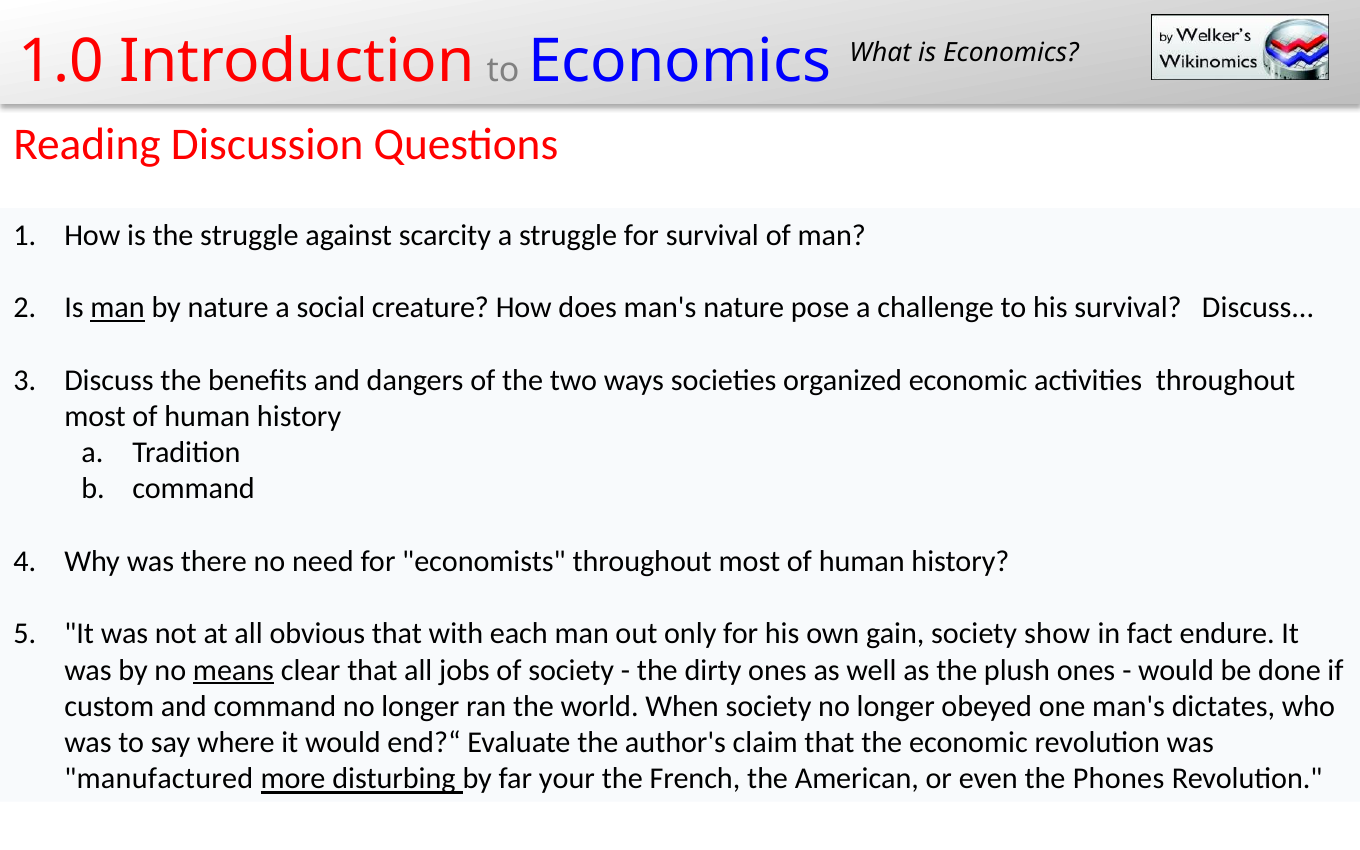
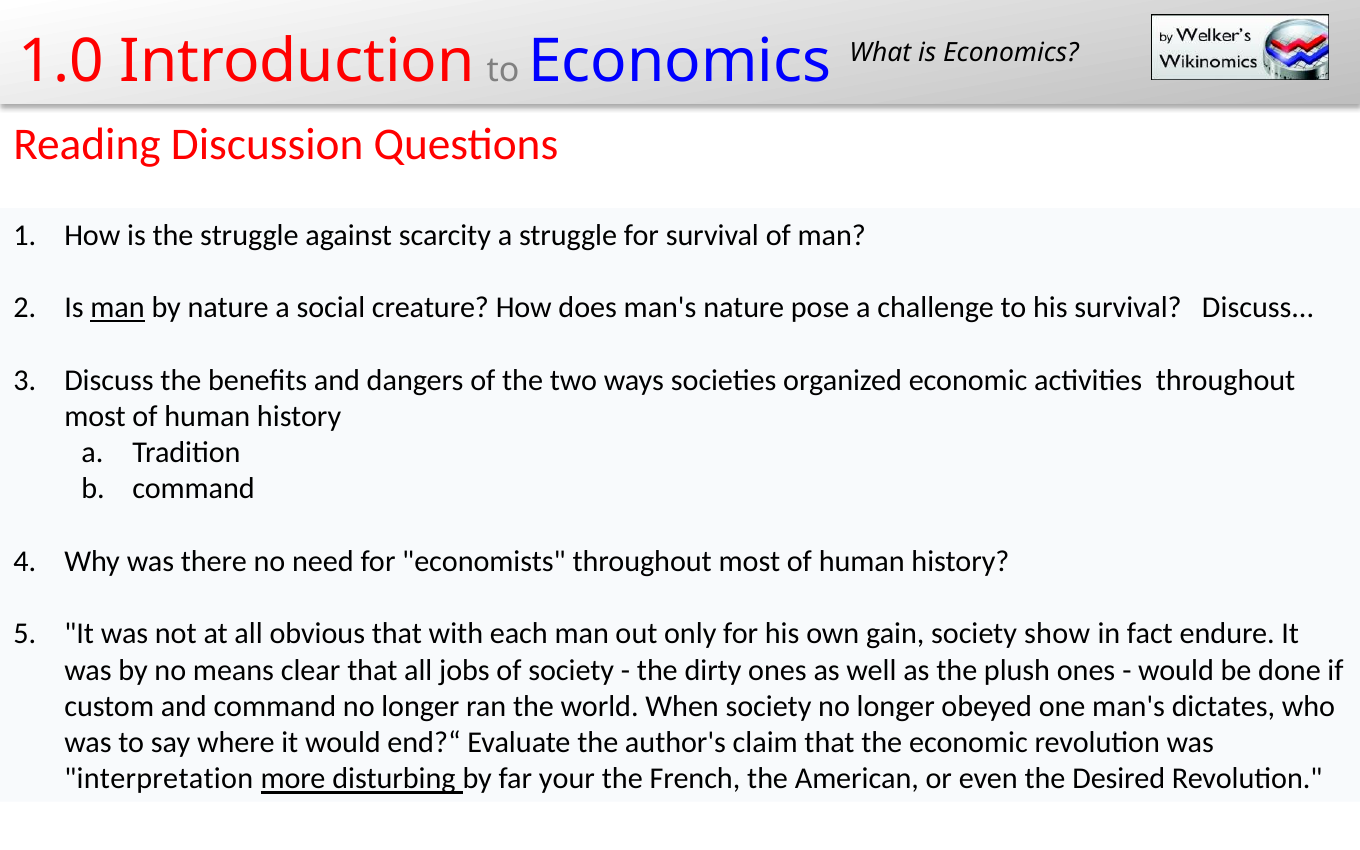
means underline: present -> none
manufactured: manufactured -> interpretation
Phones: Phones -> Desired
